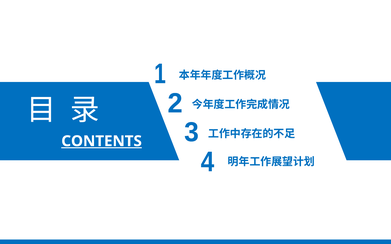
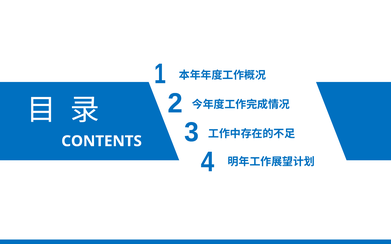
CONTENTS underline: present -> none
